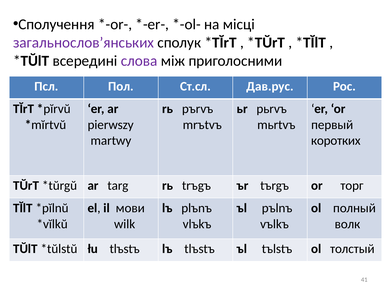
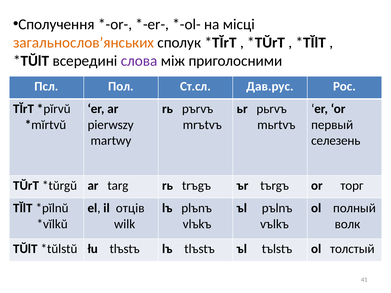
загальнослов’янських colour: purple -> orange
коротких: коротких -> селезень
мови: мови -> отців
